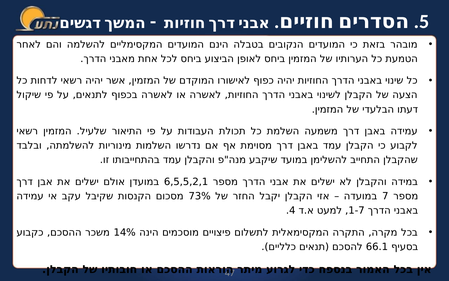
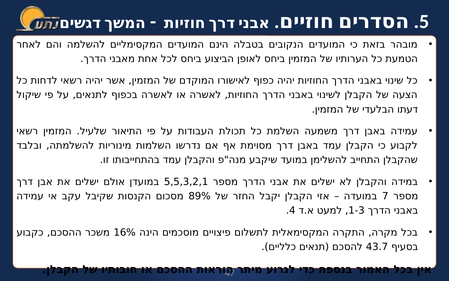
6,5,5,2,1: 6,5,5,2,1 -> 5,5,3,2,1
73%: 73% -> 89%
1-7: 1-7 -> 1-3
14%: 14% -> 16%
66.1: 66.1 -> 43.7
